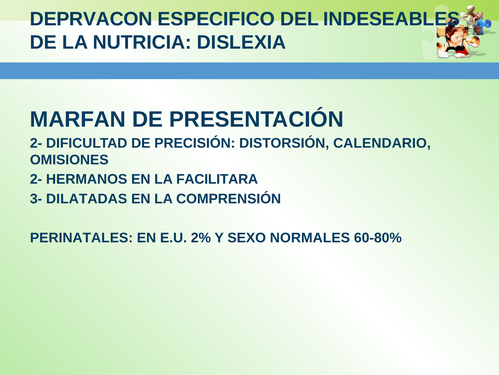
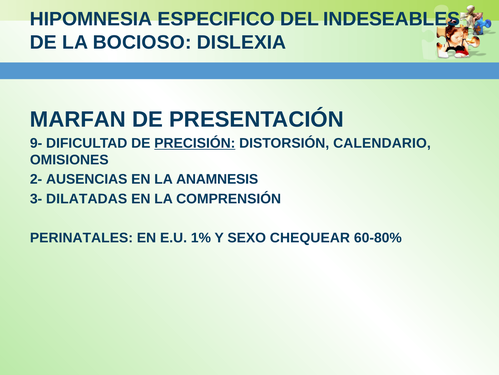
DEPRVACON: DEPRVACON -> HIPOMNESIA
NUTRICIA: NUTRICIA -> BOCIOSO
2- at (36, 143): 2- -> 9-
PRECISIÓN underline: none -> present
HERMANOS: HERMANOS -> AUSENCIAS
FACILITARA: FACILITARA -> ANAMNESIS
2%: 2% -> 1%
NORMALES: NORMALES -> CHEQUEAR
